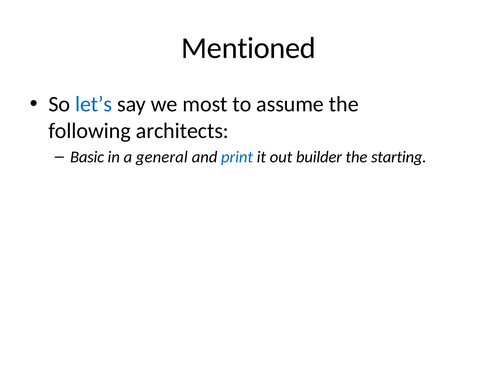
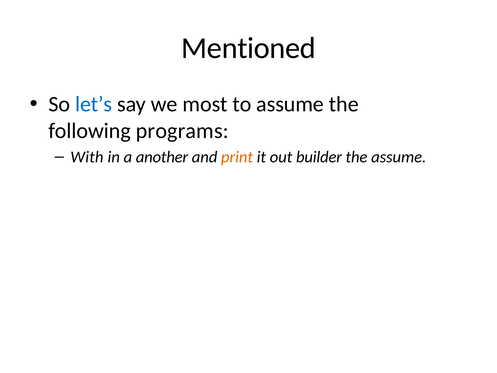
architects: architects -> programs
Basic: Basic -> With
general: general -> another
print colour: blue -> orange
the starting: starting -> assume
